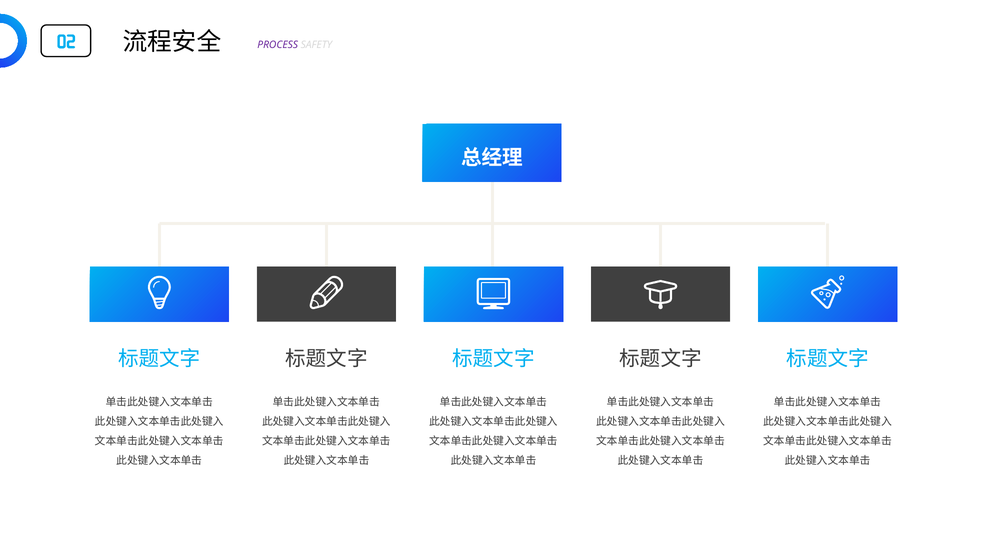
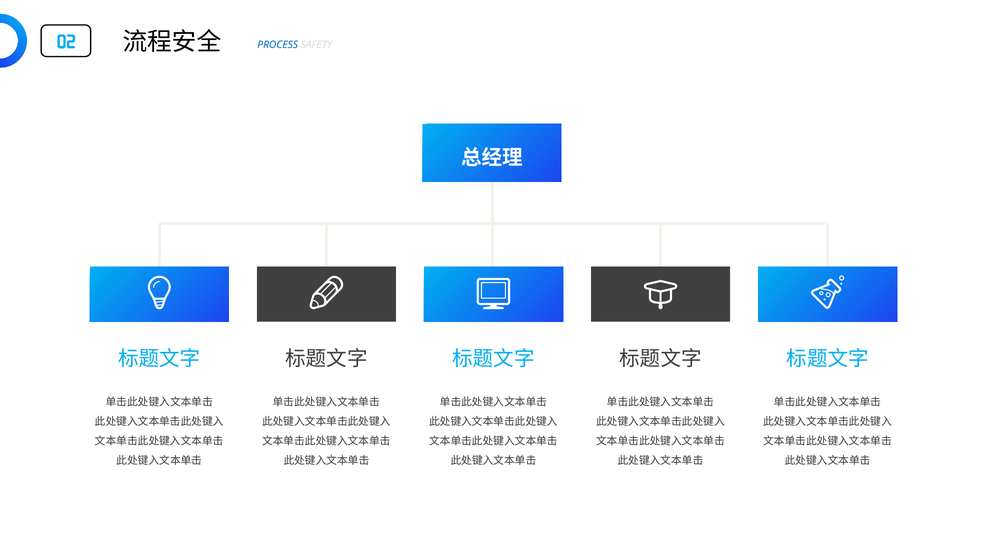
PROCESS colour: purple -> blue
